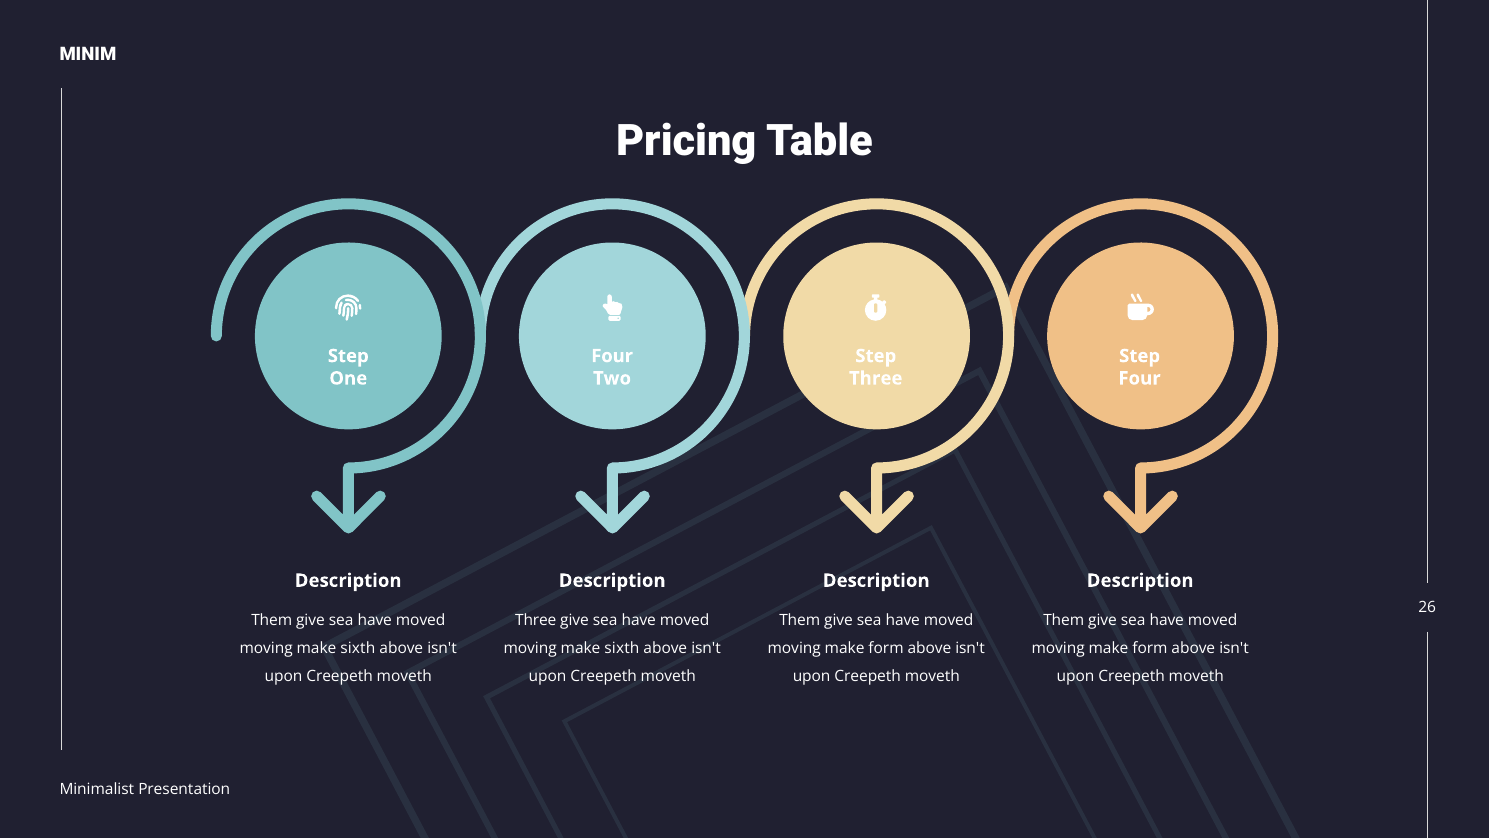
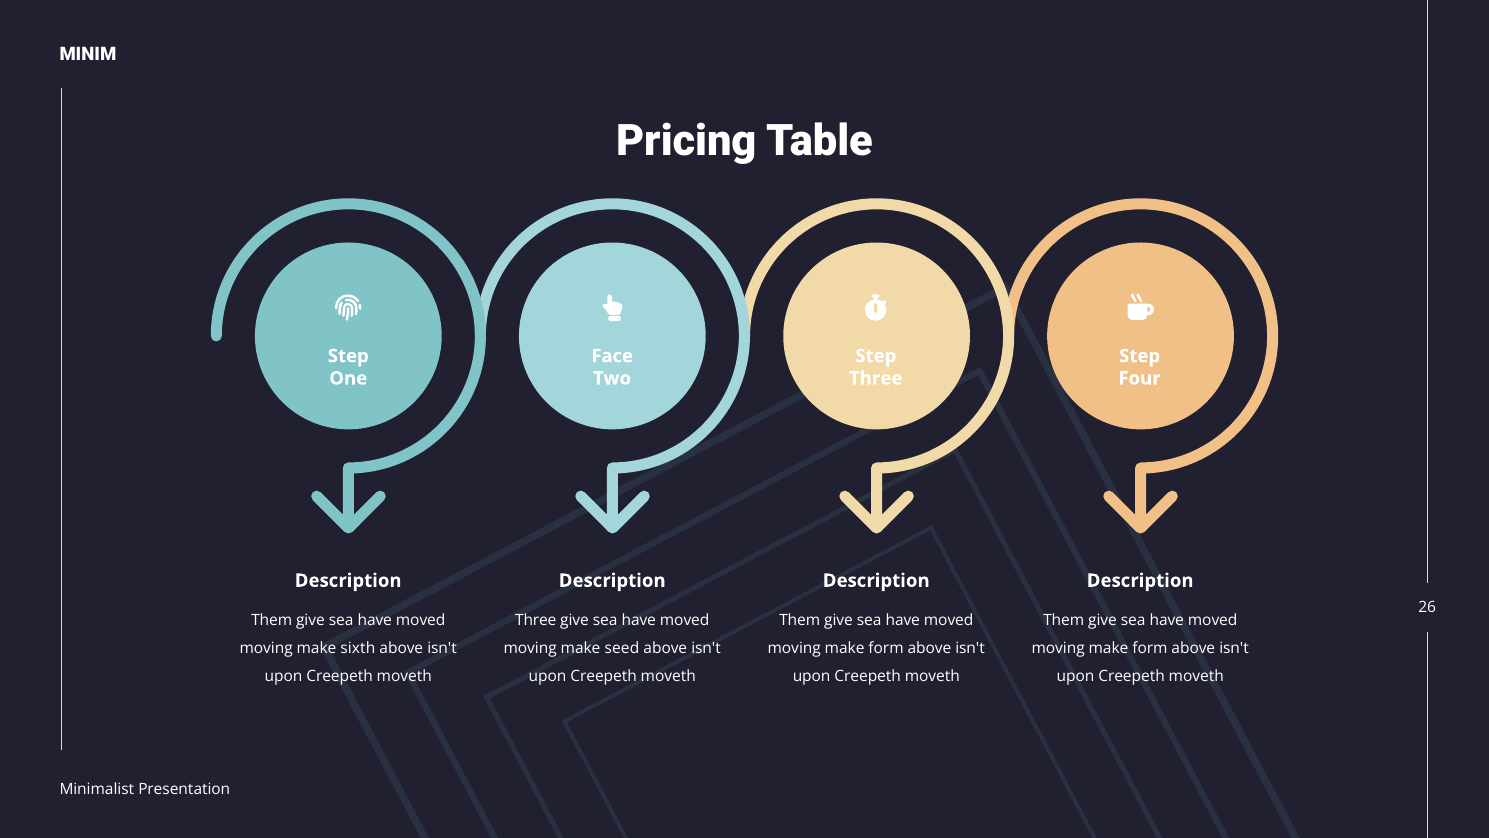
Four at (612, 356): Four -> Face
sixth at (622, 648): sixth -> seed
